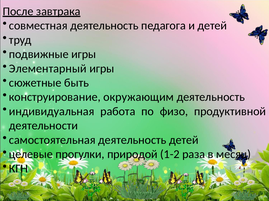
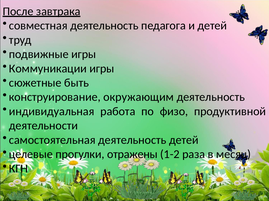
Элементарный: Элементарный -> Коммуникации
природой: природой -> отражены
